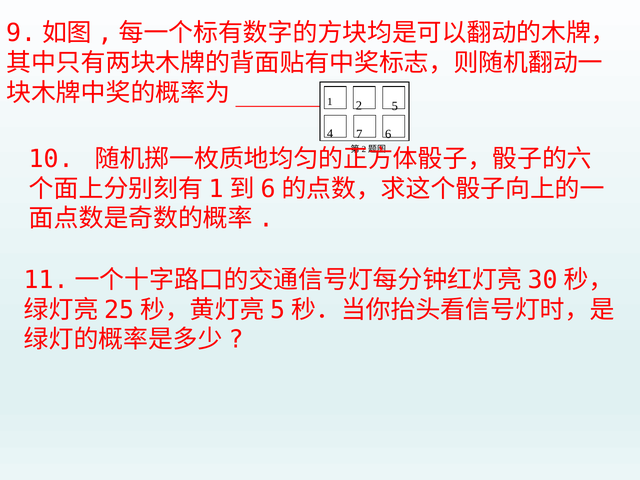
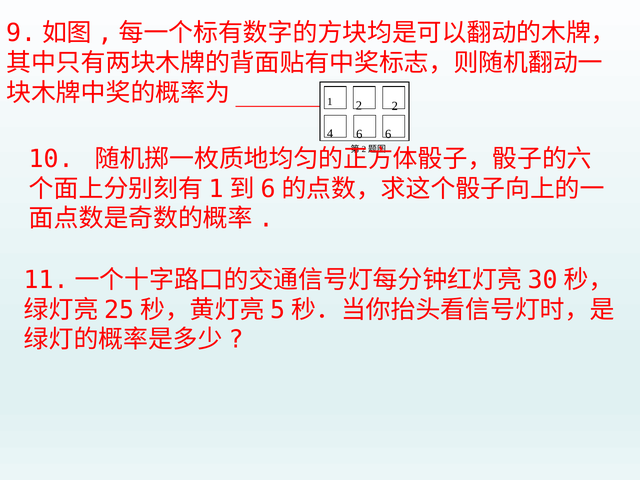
2 5: 5 -> 2
4 7: 7 -> 6
